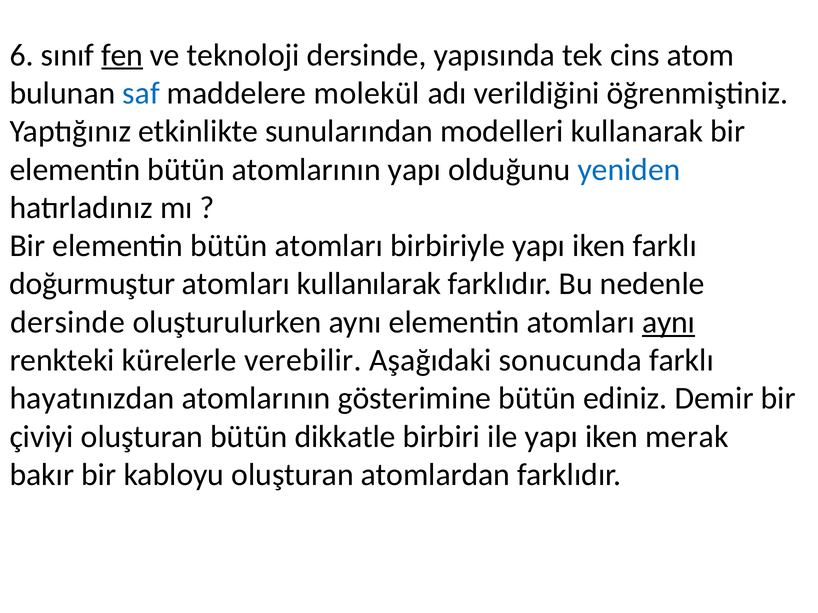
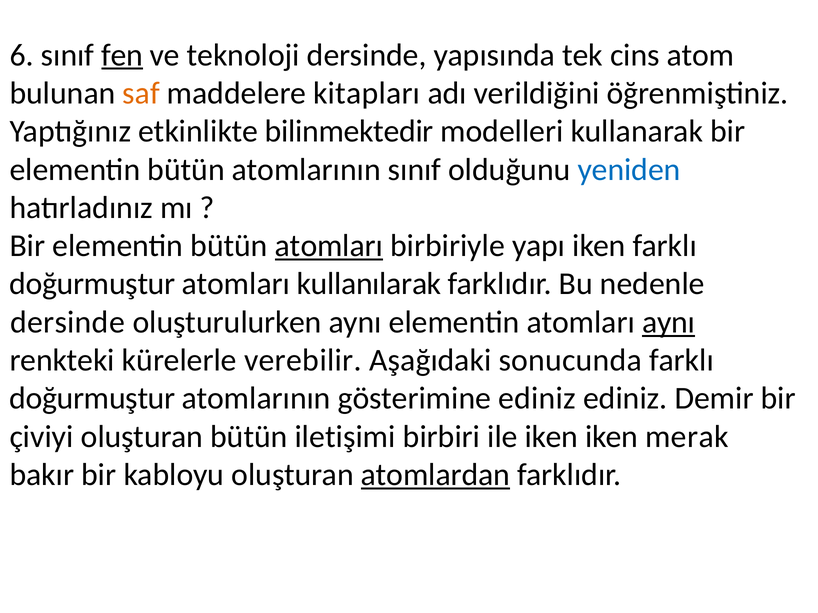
saf colour: blue -> orange
molekül: molekül -> kitapları
sunularından: sunularından -> bilinmektedir
atomlarının yapı: yapı -> sınıf
atomları at (329, 246) underline: none -> present
hayatınızdan at (92, 399): hayatınızdan -> doğurmuştur
gösterimine bütün: bütün -> ediniz
dikkatle: dikkatle -> iletişimi
ile yapı: yapı -> iken
atomlardan underline: none -> present
